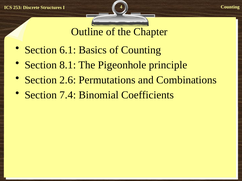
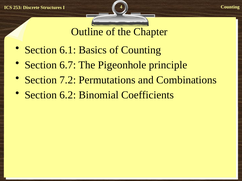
8.1: 8.1 -> 6.7
2.6: 2.6 -> 7.2
7.4: 7.4 -> 6.2
